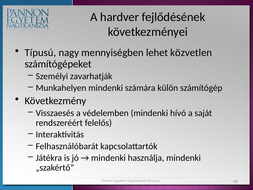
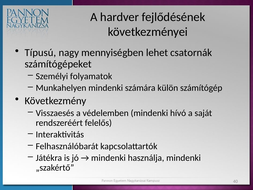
közvetlen: közvetlen -> csatornák
zavarhatják: zavarhatják -> folyamatok
